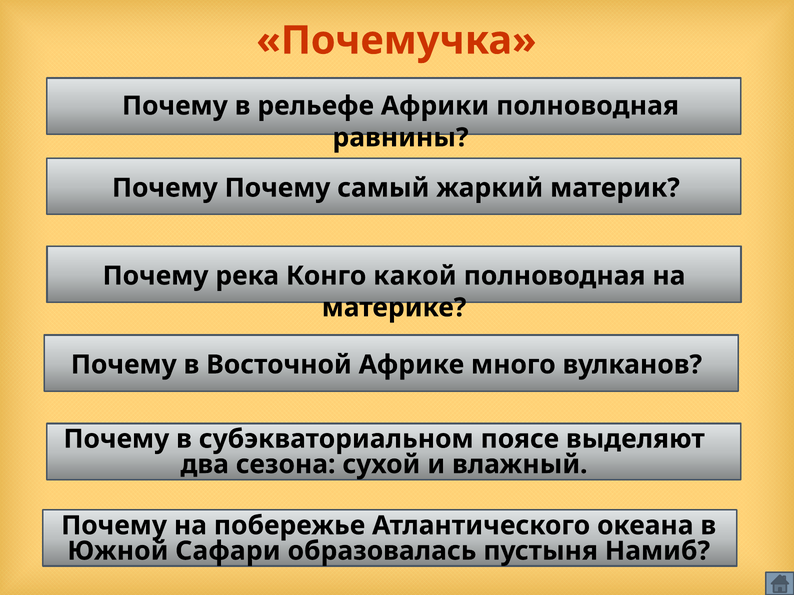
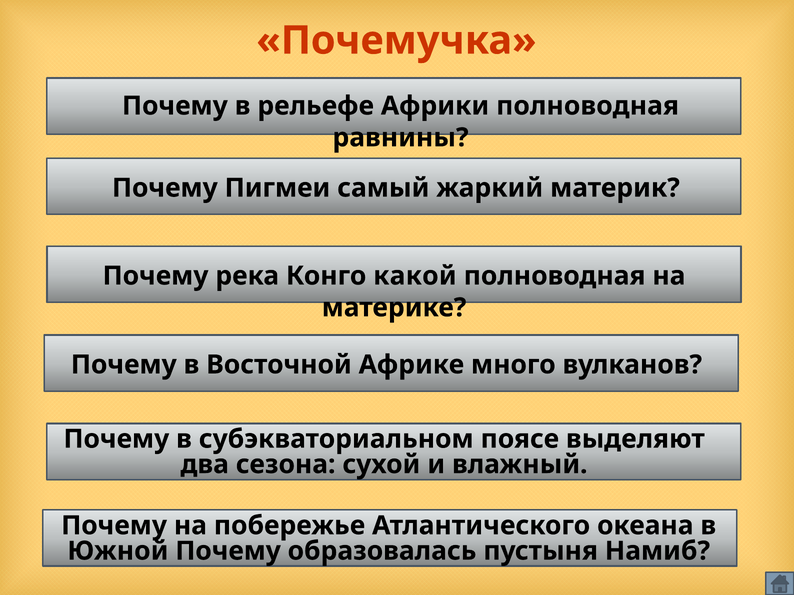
Почему Почему: Почему -> Пигмеи
Южной Сафари: Сафари -> Почему
